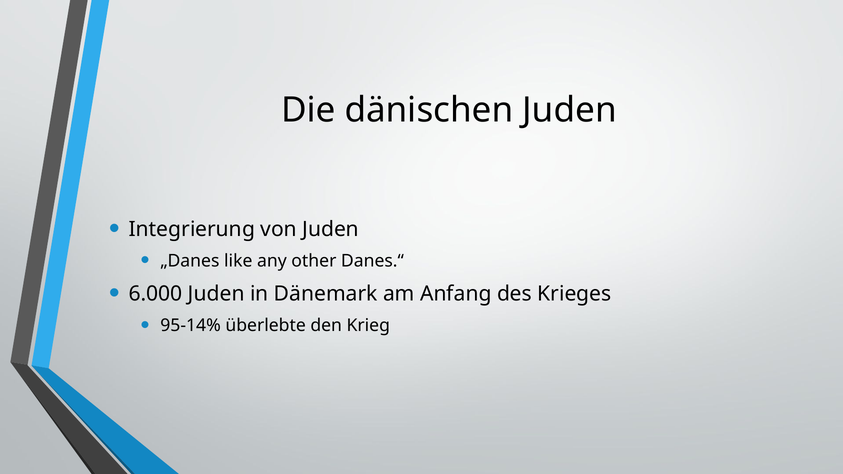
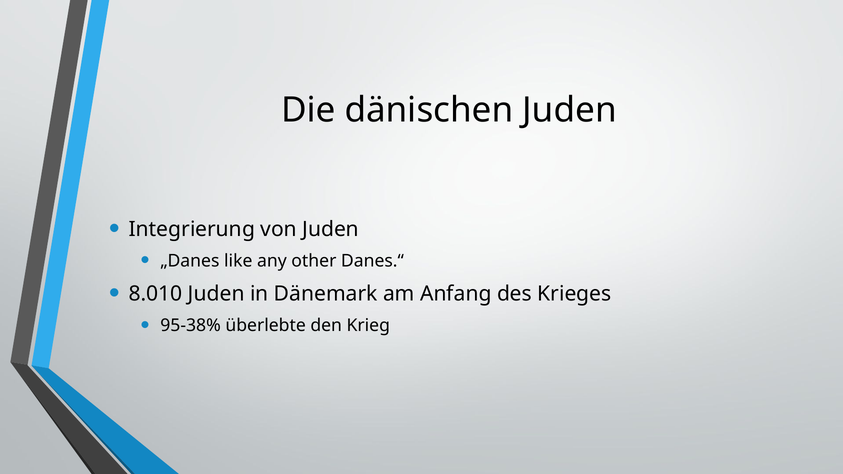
6.000: 6.000 -> 8.010
95-14%: 95-14% -> 95-38%
